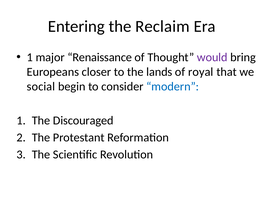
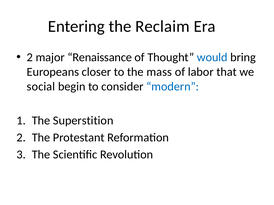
1 at (30, 57): 1 -> 2
would colour: purple -> blue
lands: lands -> mass
royal: royal -> labor
Discouraged: Discouraged -> Superstition
